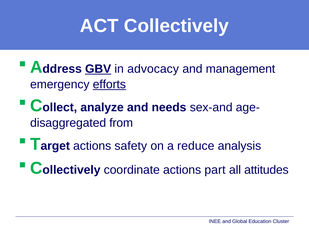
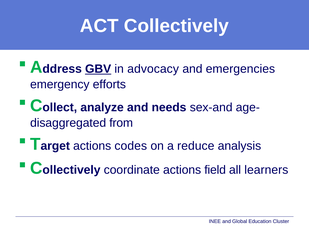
management: management -> emergencies
efforts underline: present -> none
safety: safety -> codes
part: part -> field
attitudes: attitudes -> learners
